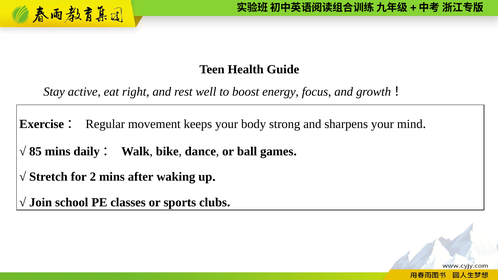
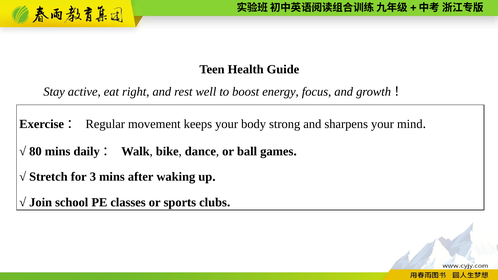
85: 85 -> 80
2: 2 -> 3
